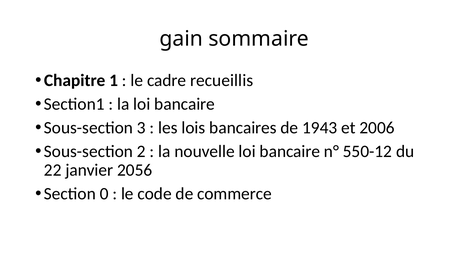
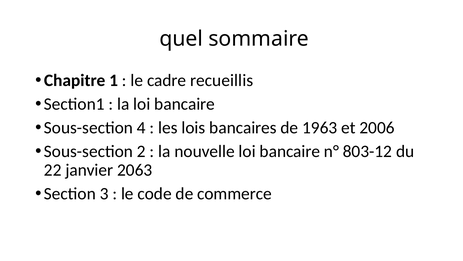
gain: gain -> quel
3: 3 -> 4
1943: 1943 -> 1963
550-12: 550-12 -> 803-12
2056: 2056 -> 2063
0: 0 -> 3
